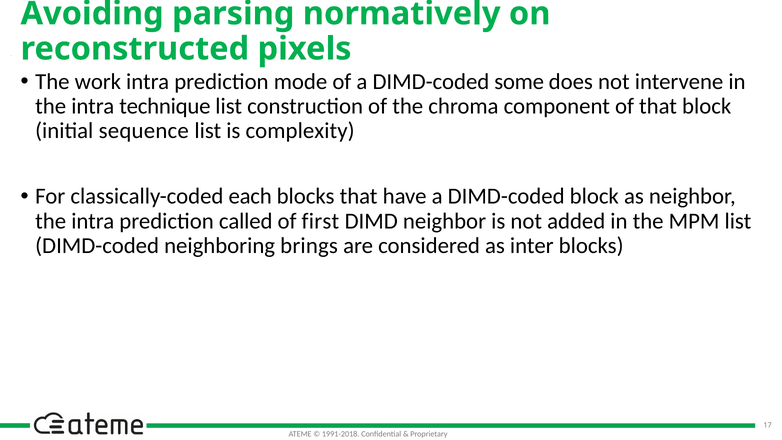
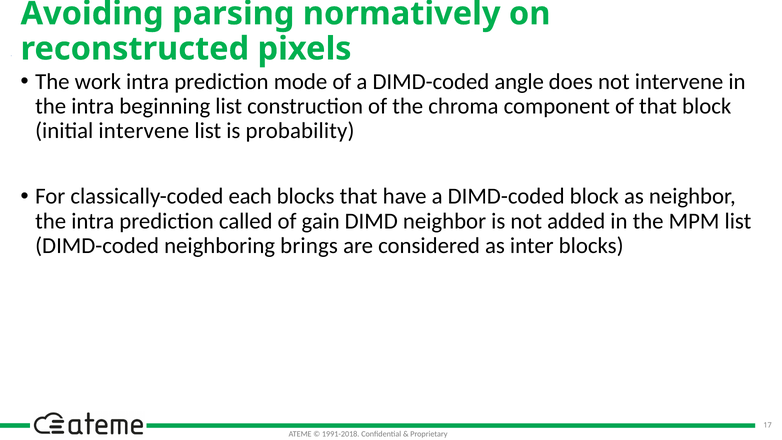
some: some -> angle
technique: technique -> beginning
initial sequence: sequence -> intervene
complexity: complexity -> probability
first: first -> gain
